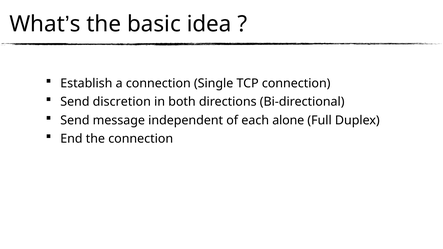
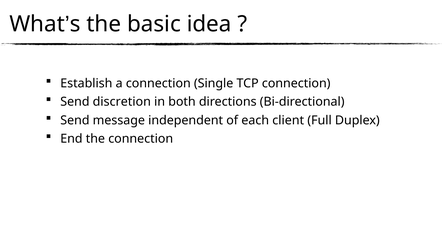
alone: alone -> client
